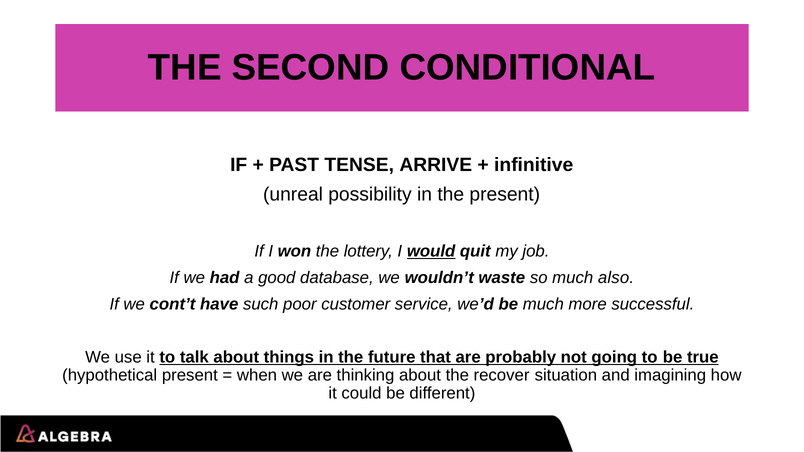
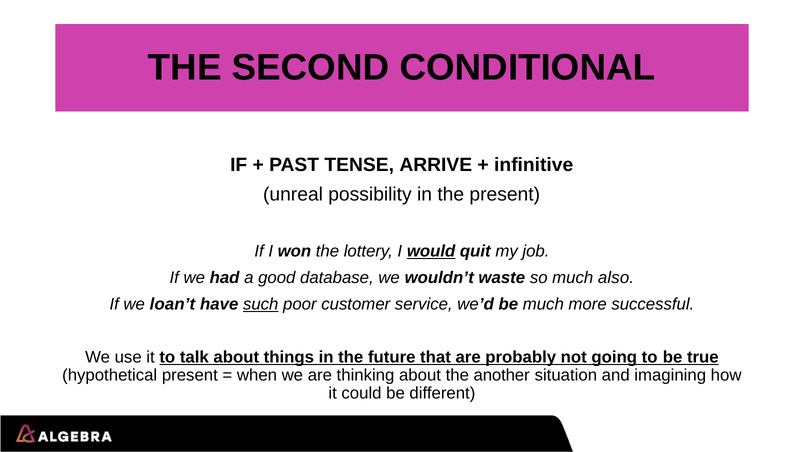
cont’t: cont’t -> loan’t
such underline: none -> present
recover: recover -> another
